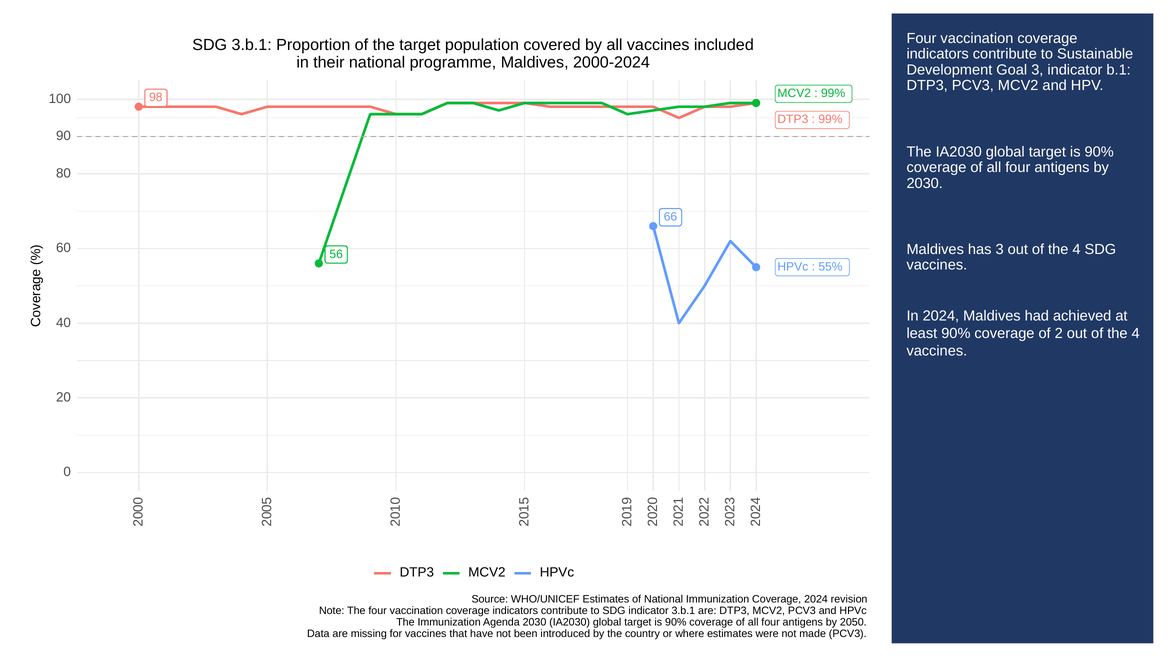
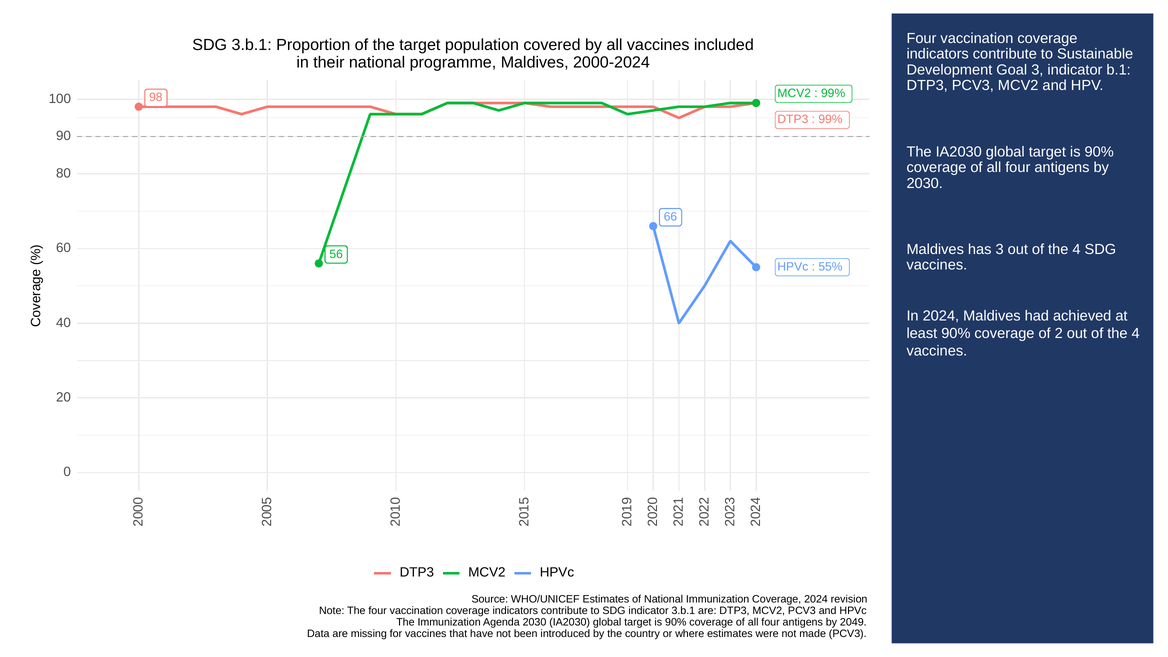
2050: 2050 -> 2049
